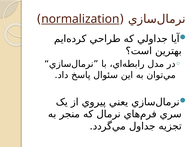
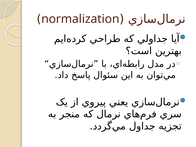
normalization underline: present -> none
